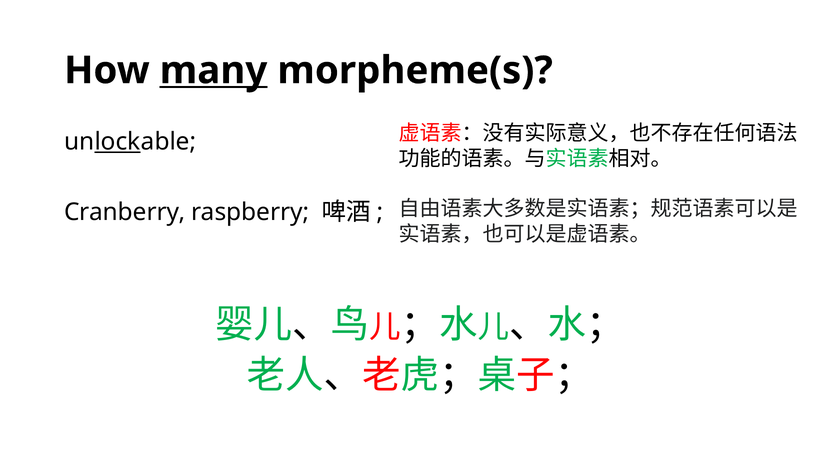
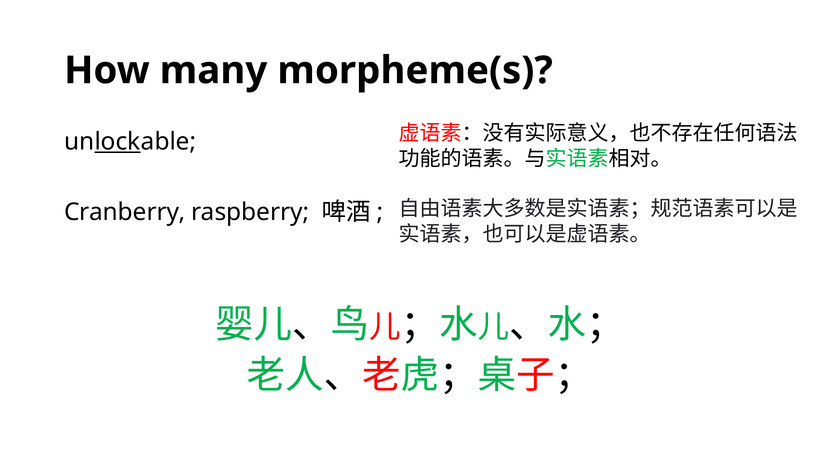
many underline: present -> none
